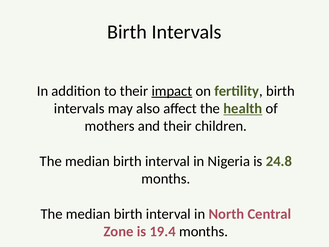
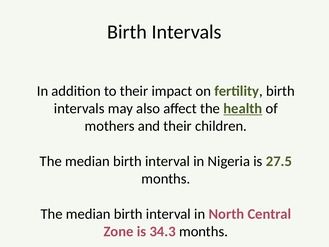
impact underline: present -> none
24.8: 24.8 -> 27.5
19.4: 19.4 -> 34.3
